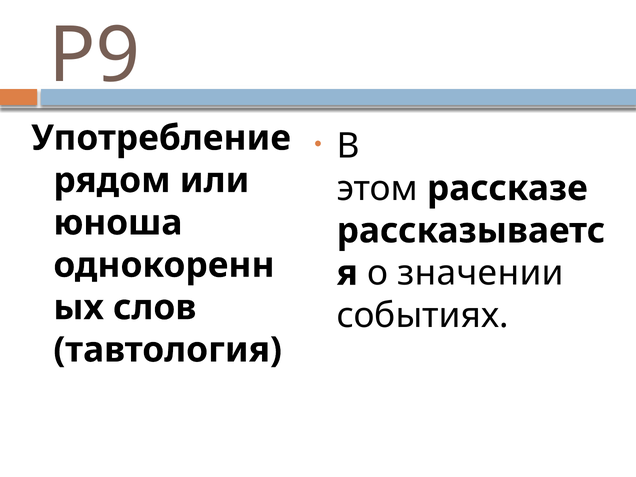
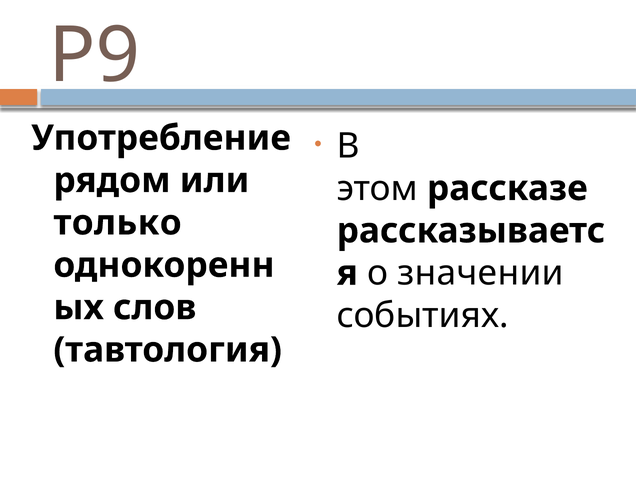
юноша: юноша -> только
